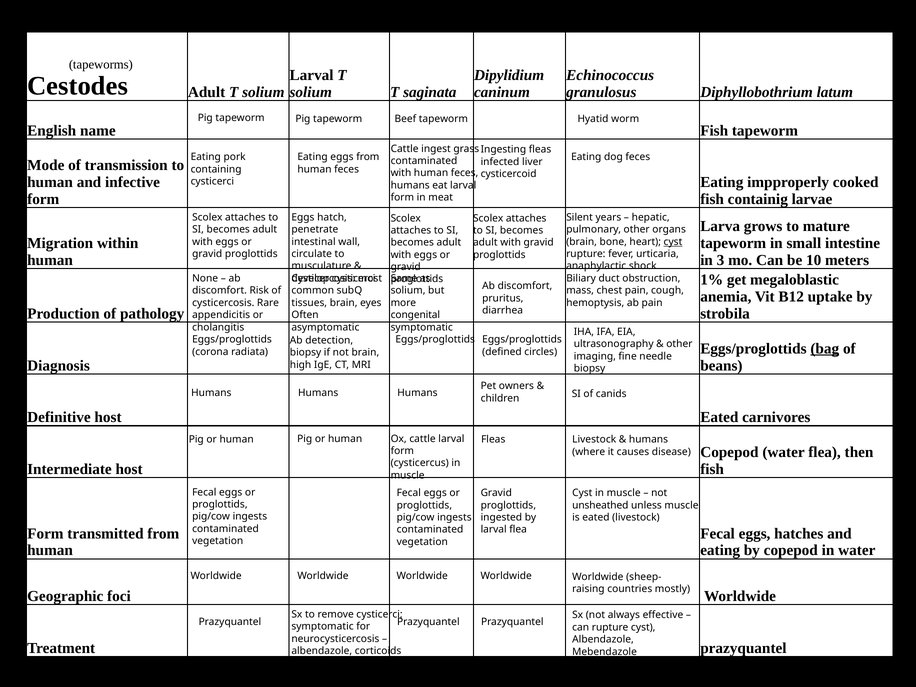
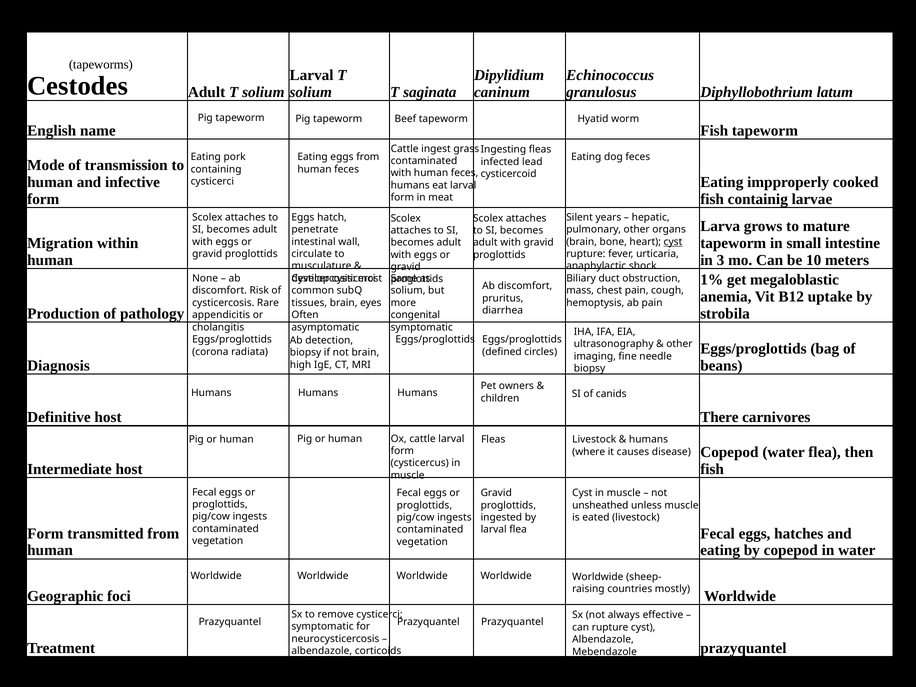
liver: liver -> lead
bag underline: present -> none
host Eated: Eated -> There
